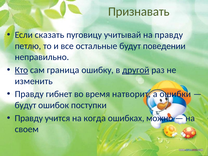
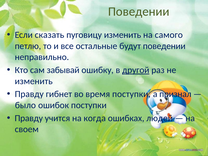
Признавать at (139, 12): Признавать -> Поведении
пуговицу учитывай: учитывай -> изменить
на правду: правду -> самого
Кто underline: present -> none
граница: граница -> забывай
время натворит: натворит -> поступки
ошибки: ошибки -> признал
будут at (25, 105): будут -> было
можно: можно -> людей
